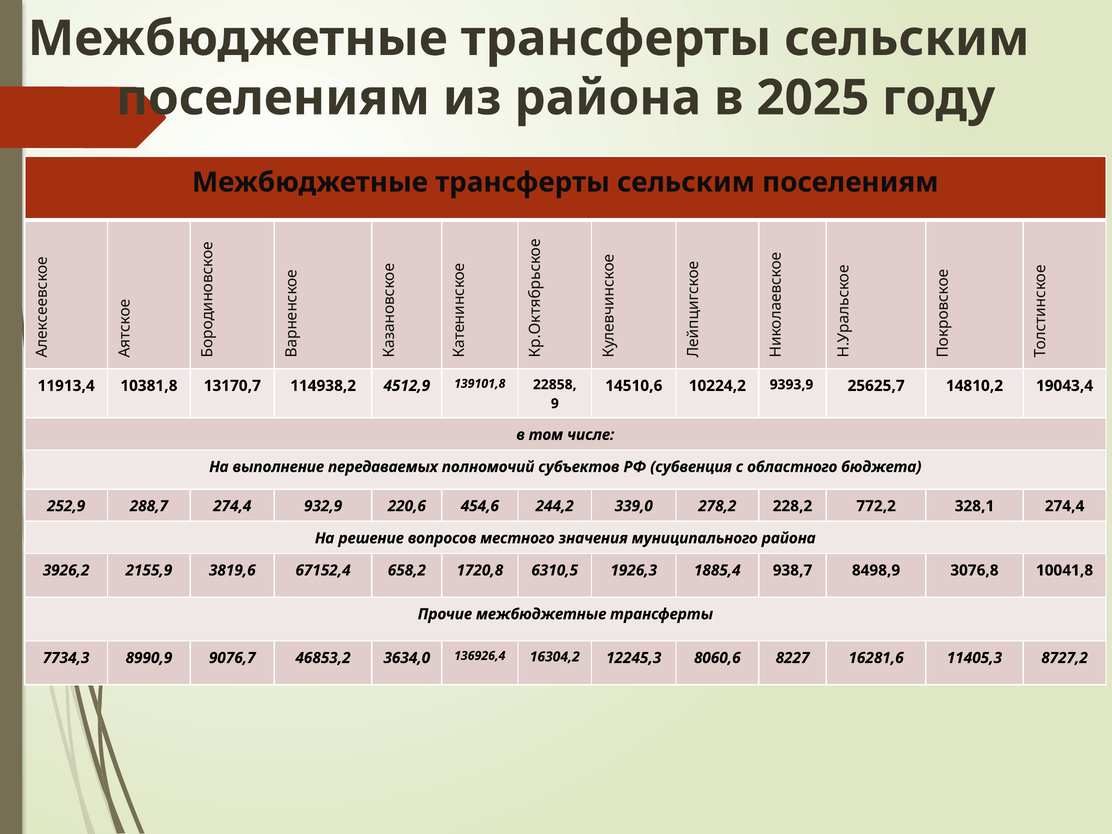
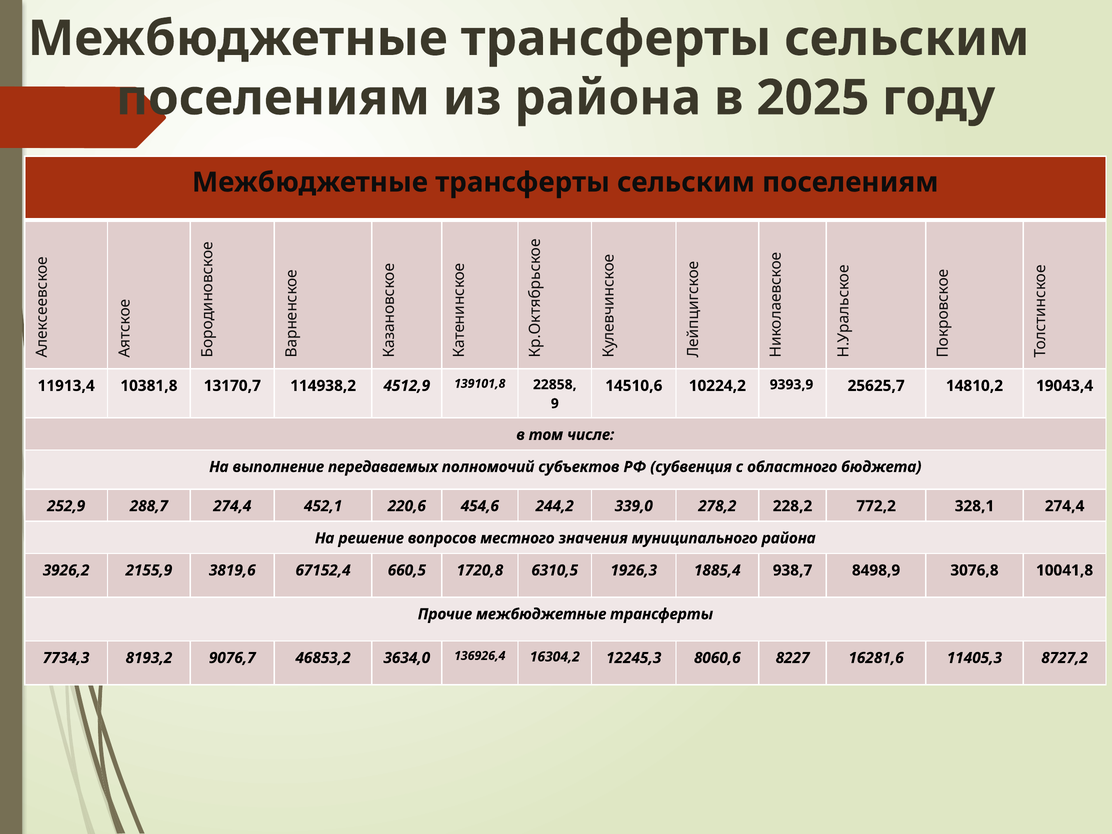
932,9: 932,9 -> 452,1
658,2: 658,2 -> 660,5
8990,9: 8990,9 -> 8193,2
